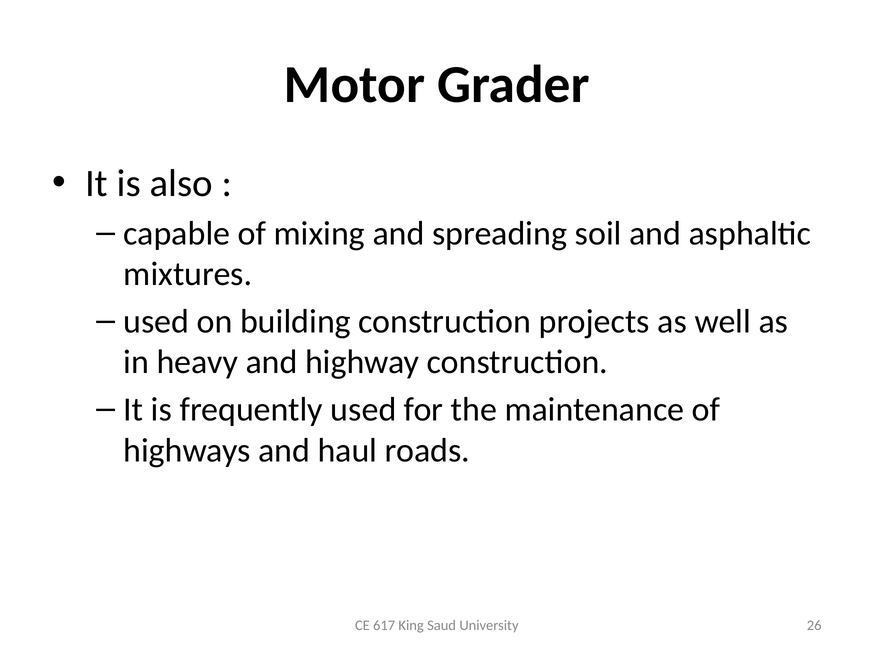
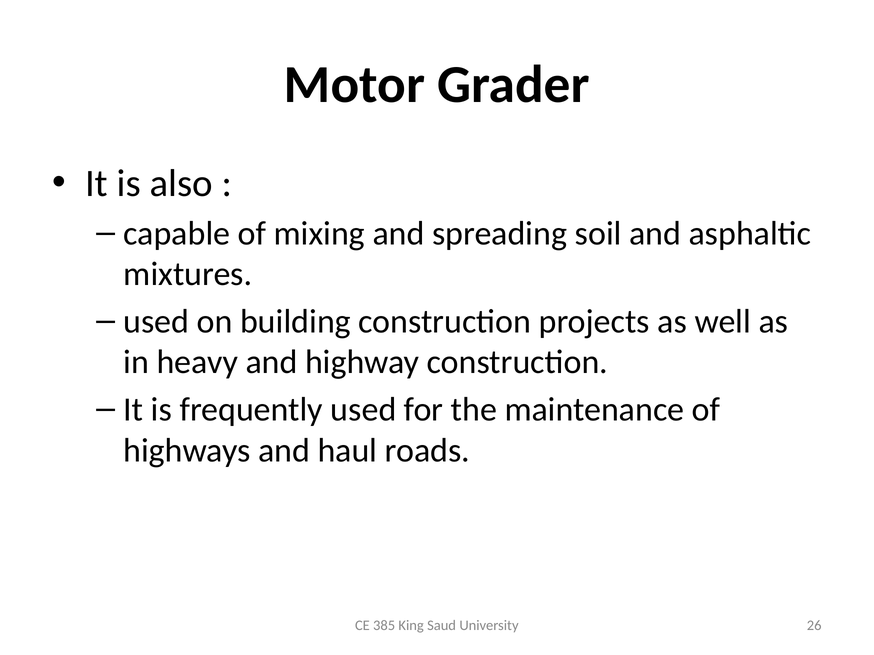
617: 617 -> 385
